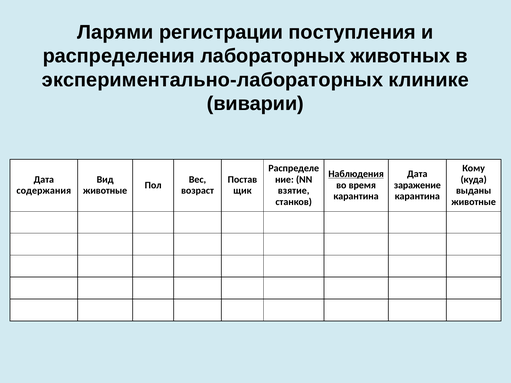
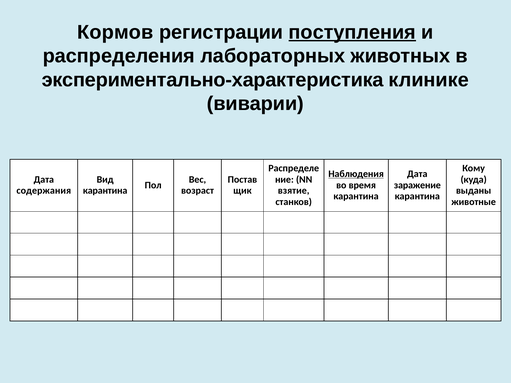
Ларями: Ларями -> Кормов
поступления underline: none -> present
экспериментально-лабораторных: экспериментально-лабораторных -> экспериментально-характеристика
животные at (105, 191): животные -> карантина
